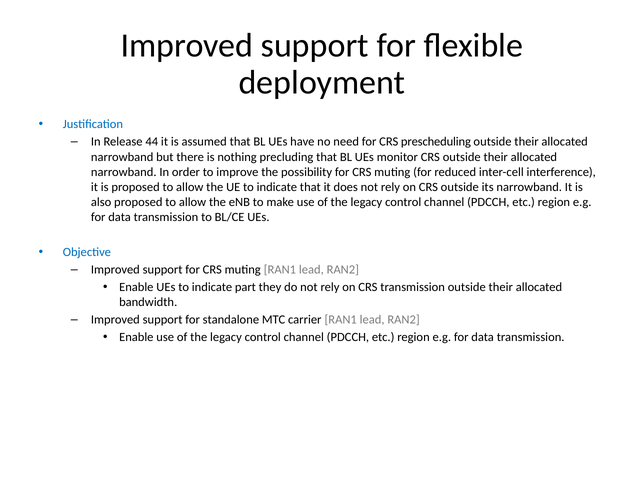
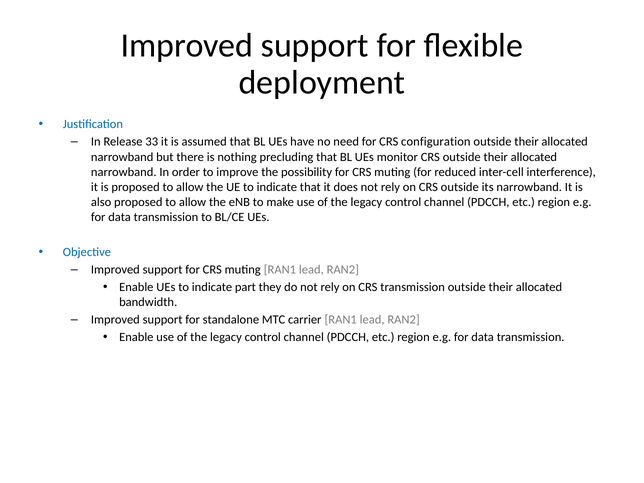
44: 44 -> 33
prescheduling: prescheduling -> configuration
